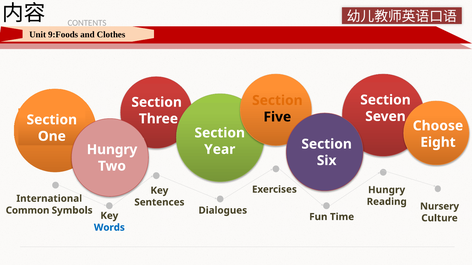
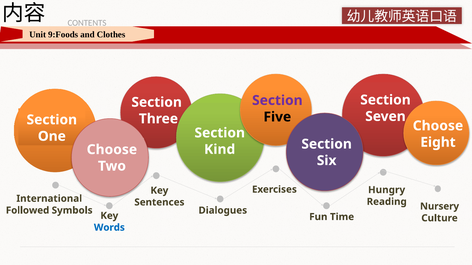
Section at (277, 101) colour: orange -> purple
Year: Year -> Kind
Hungry at (112, 150): Hungry -> Choose
Common: Common -> Followed
